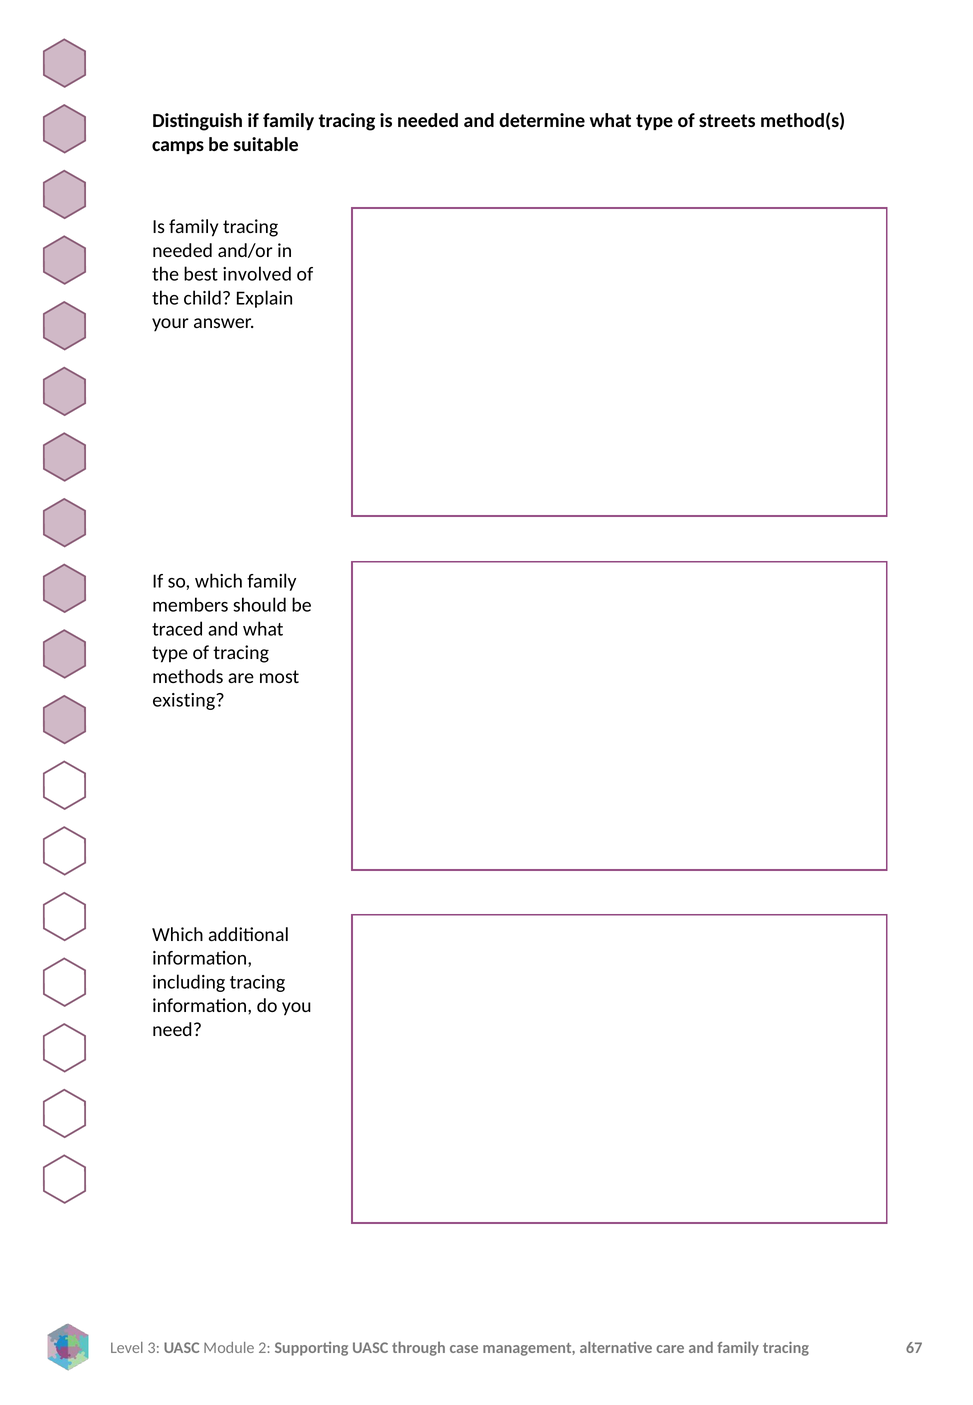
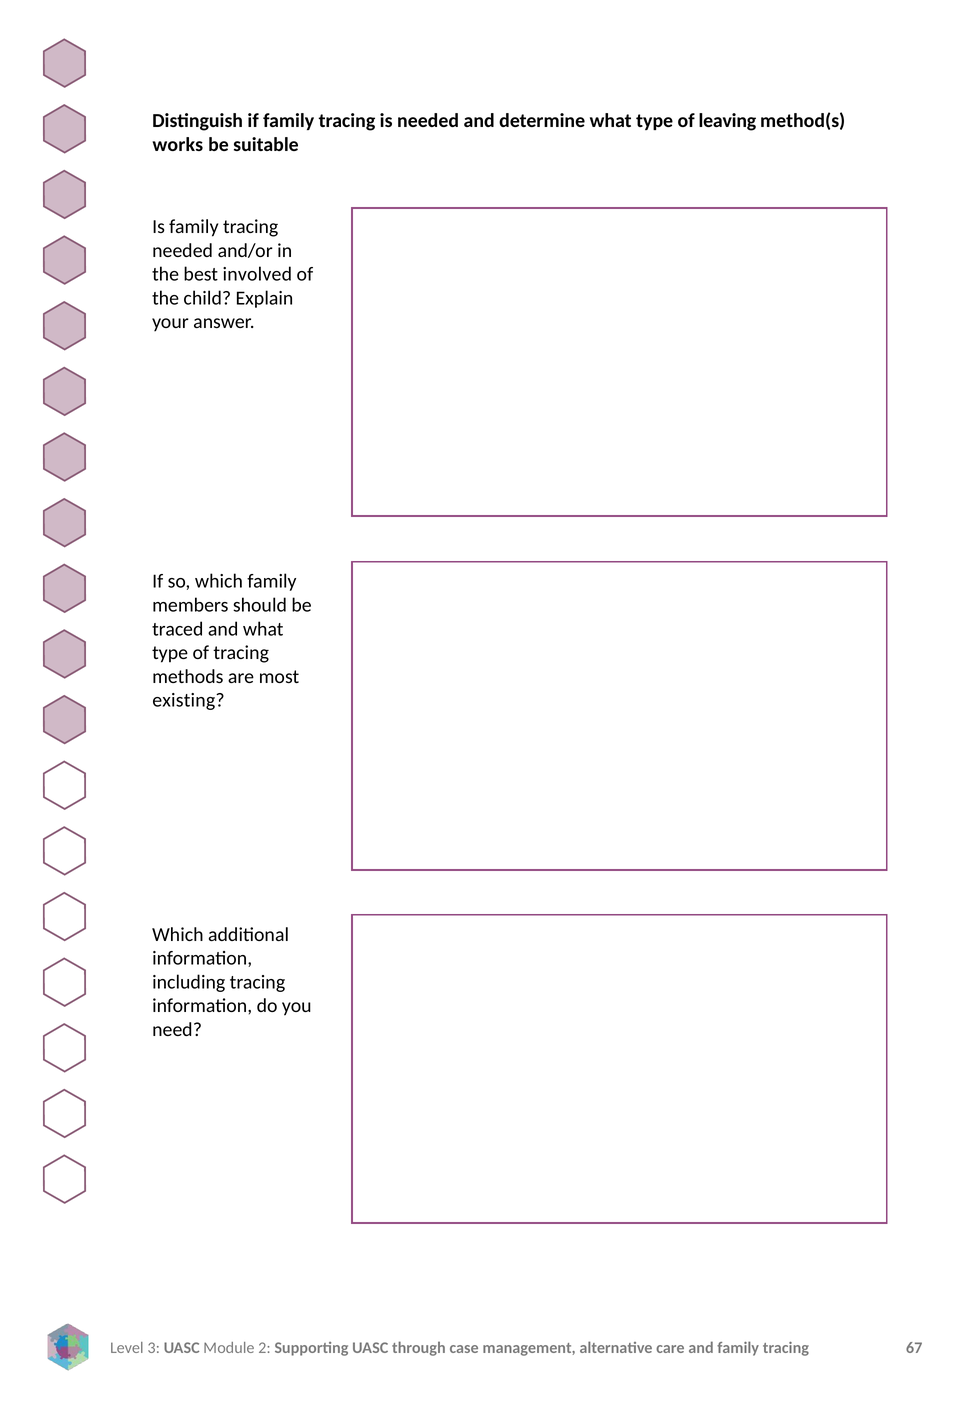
streets: streets -> leaving
camps: camps -> works
